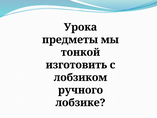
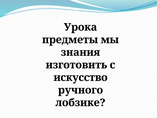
тонкой: тонкой -> знания
лобзиком: лобзиком -> искусство
